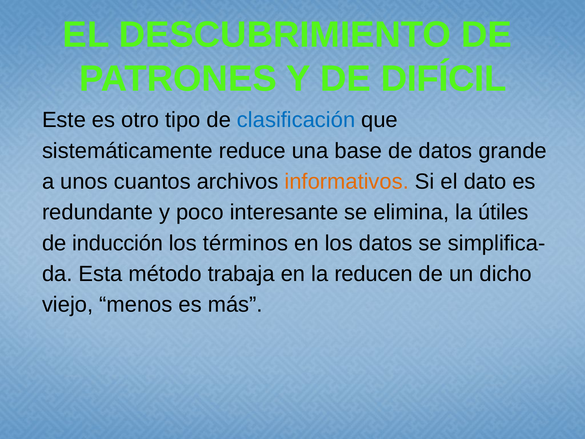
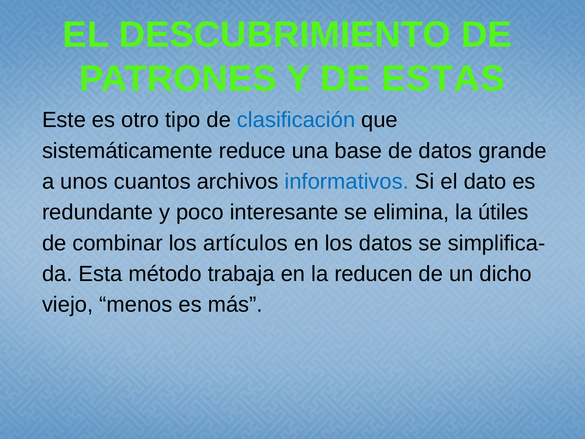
DIFÍCIL: DIFÍCIL -> ESTAS
informativos colour: orange -> blue
inducción: inducción -> combinar
términos: términos -> artículos
